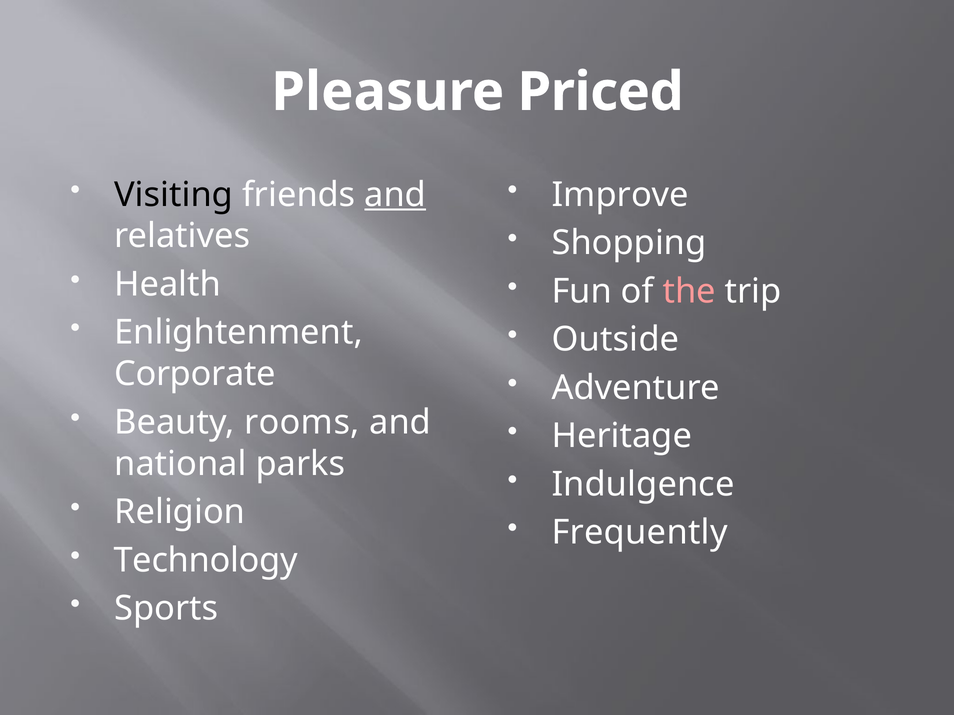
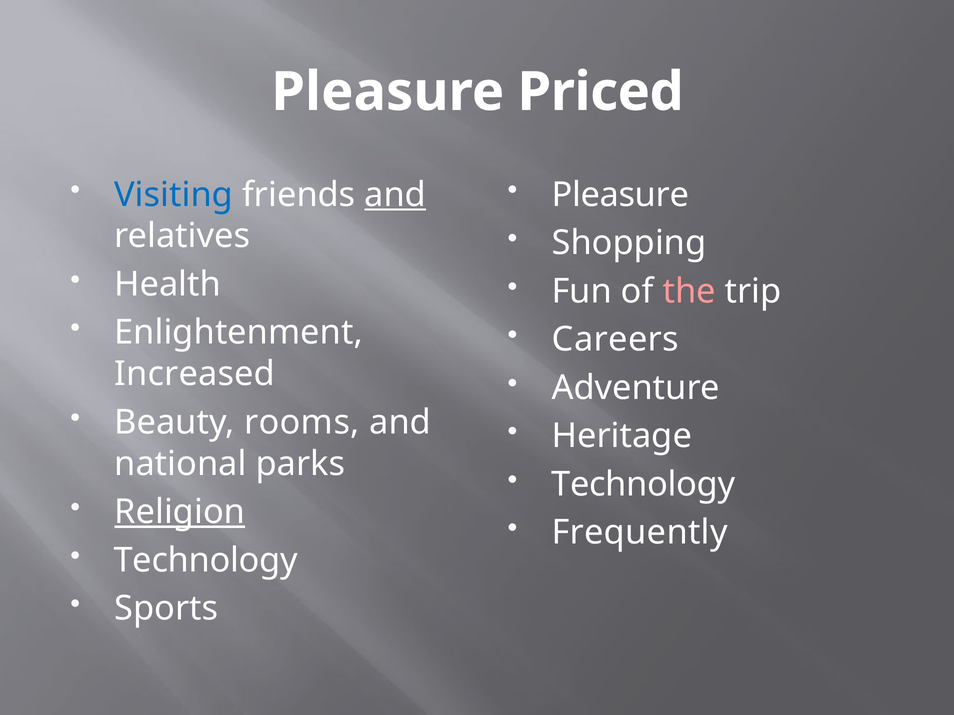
Visiting colour: black -> blue
Improve at (620, 195): Improve -> Pleasure
Outside: Outside -> Careers
Corporate: Corporate -> Increased
Indulgence at (643, 485): Indulgence -> Technology
Religion underline: none -> present
